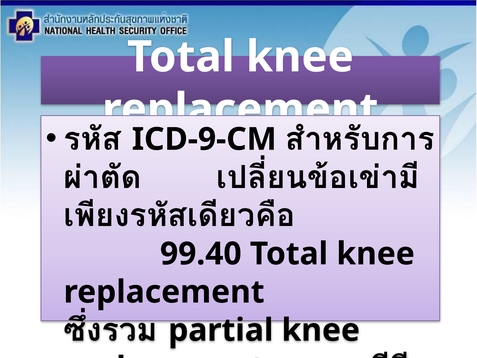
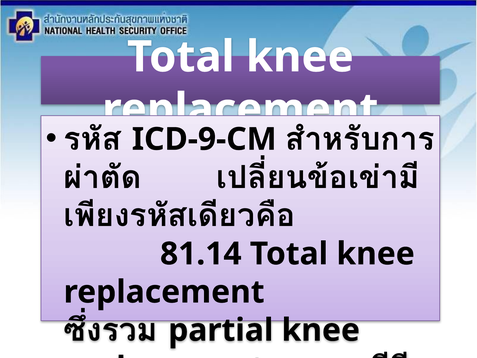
99.40: 99.40 -> 81.14
